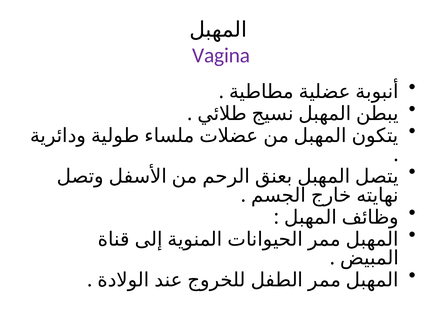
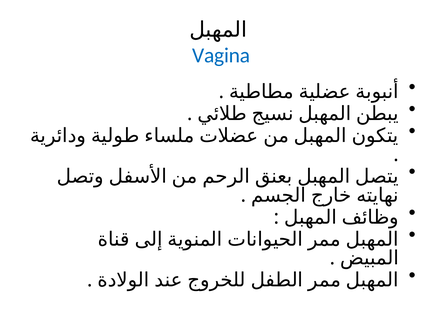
Vagina colour: purple -> blue
